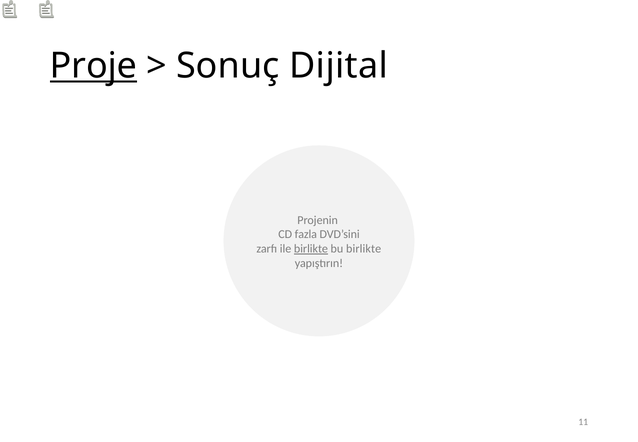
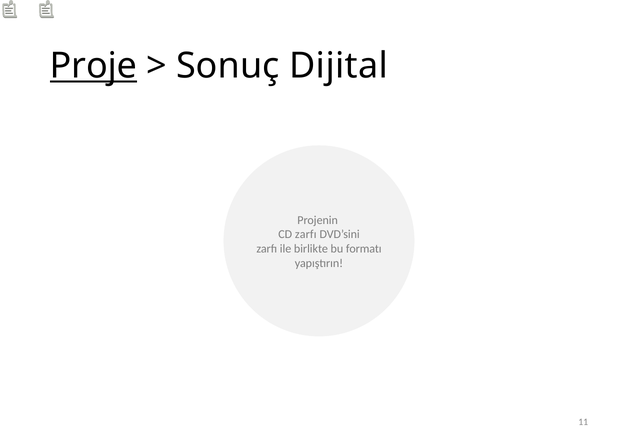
CD fazla: fazla -> zarfı
birlikte at (311, 249) underline: present -> none
bu birlikte: birlikte -> formatı
